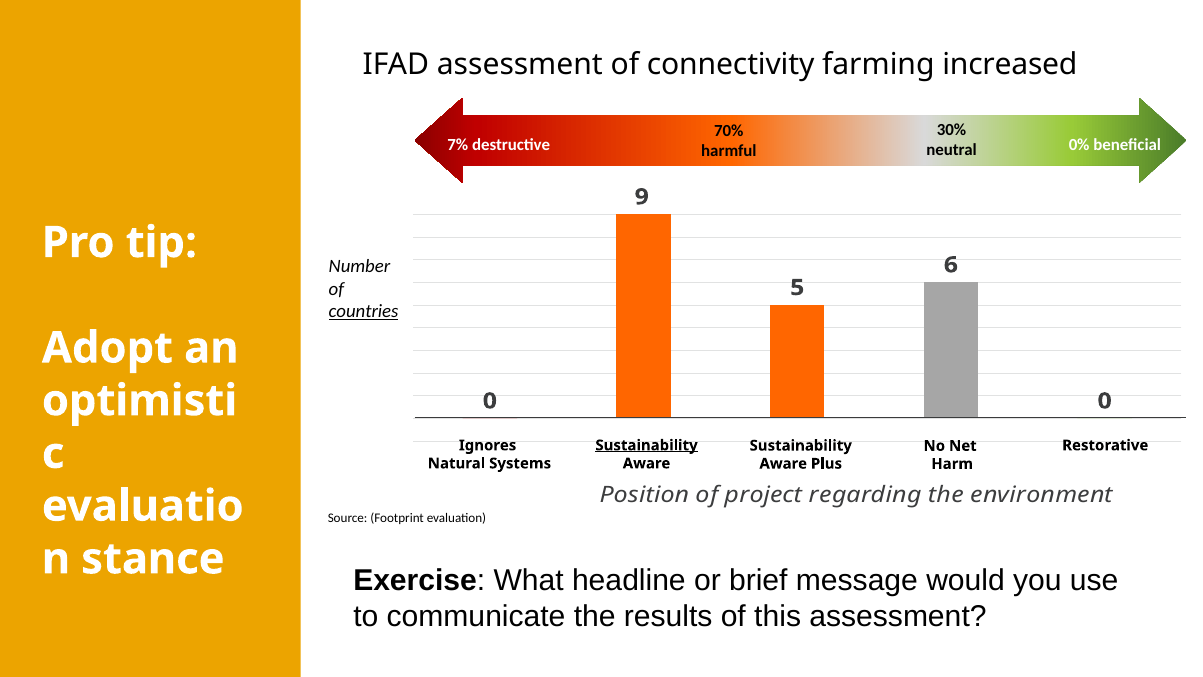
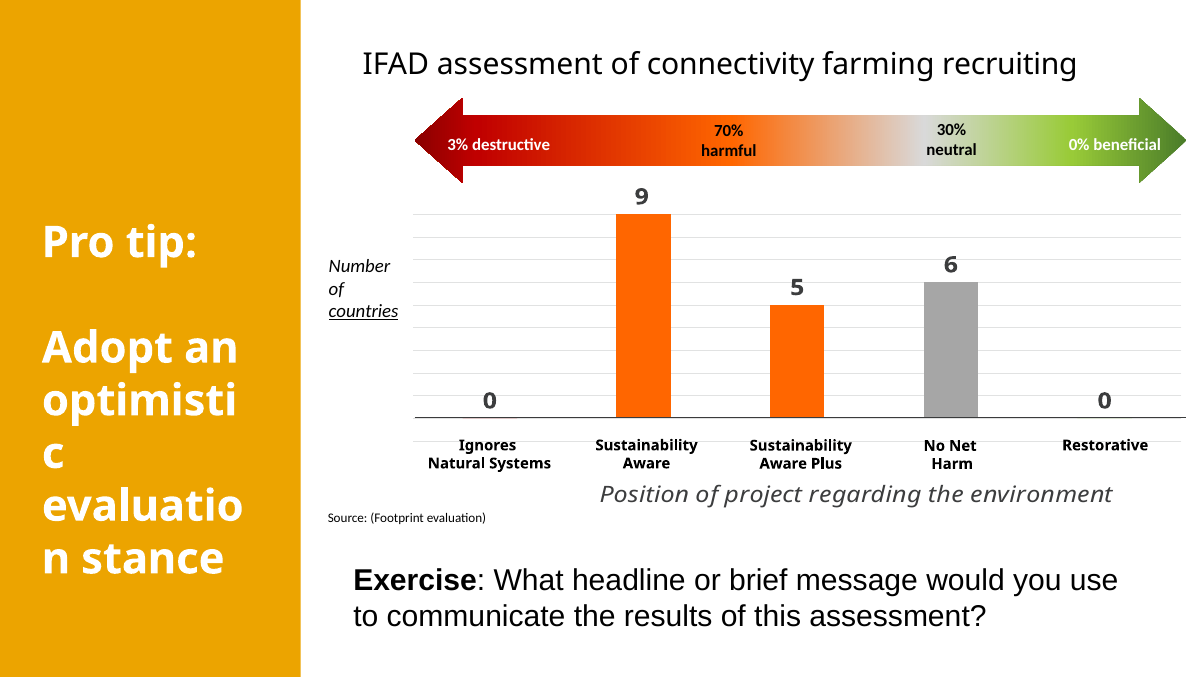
increased: increased -> recruiting
7%: 7% -> 3%
Sustainability at (647, 445) underline: present -> none
